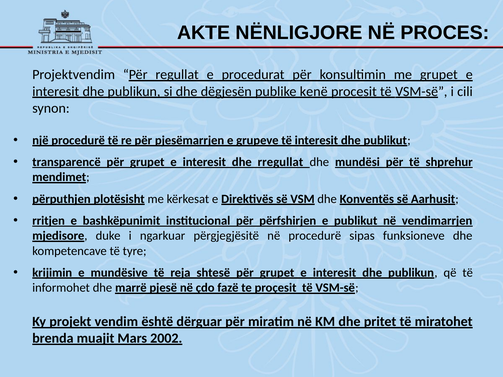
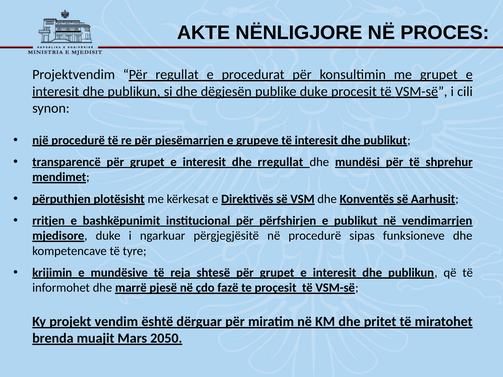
publike kenë: kenë -> duke
2002: 2002 -> 2050
